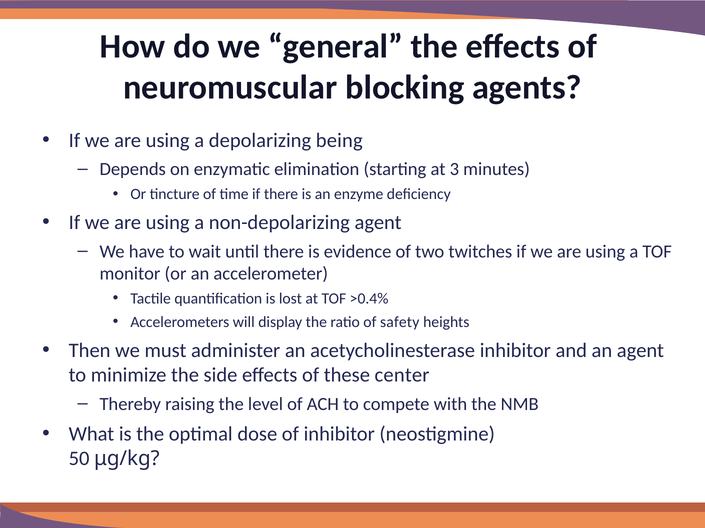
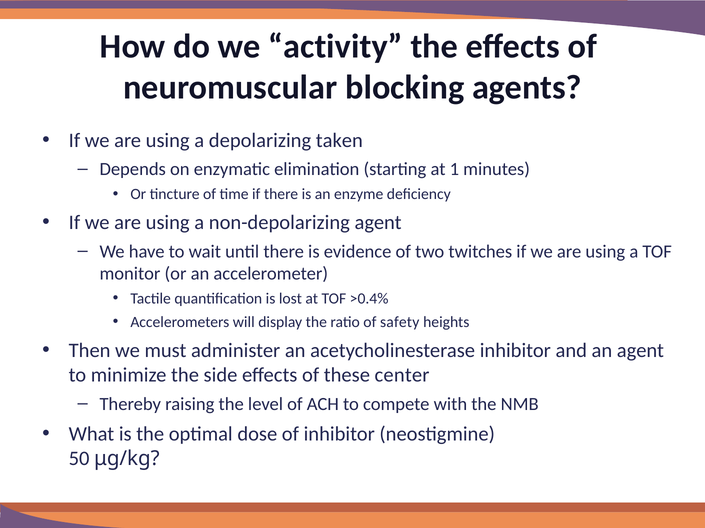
general: general -> activity
being: being -> taken
3: 3 -> 1
